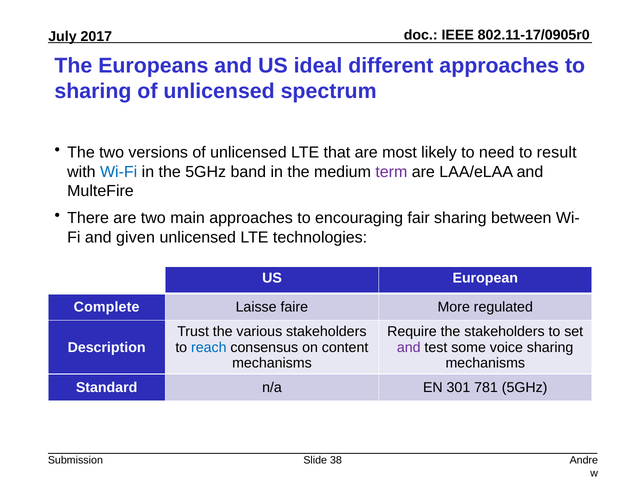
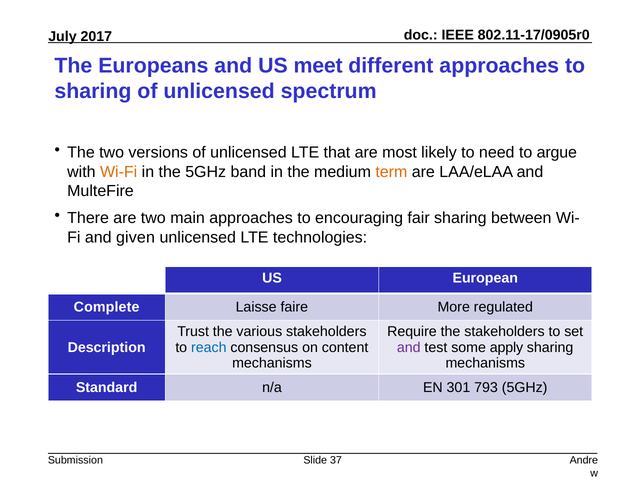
ideal: ideal -> meet
result: result -> argue
Wi-Fi colour: blue -> orange
term colour: purple -> orange
voice: voice -> apply
781: 781 -> 793
38: 38 -> 37
